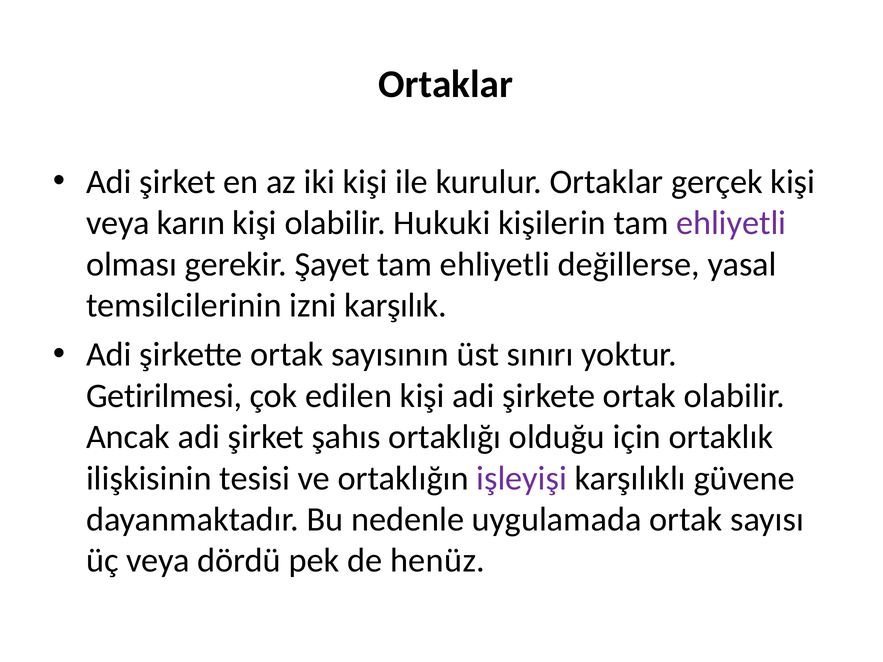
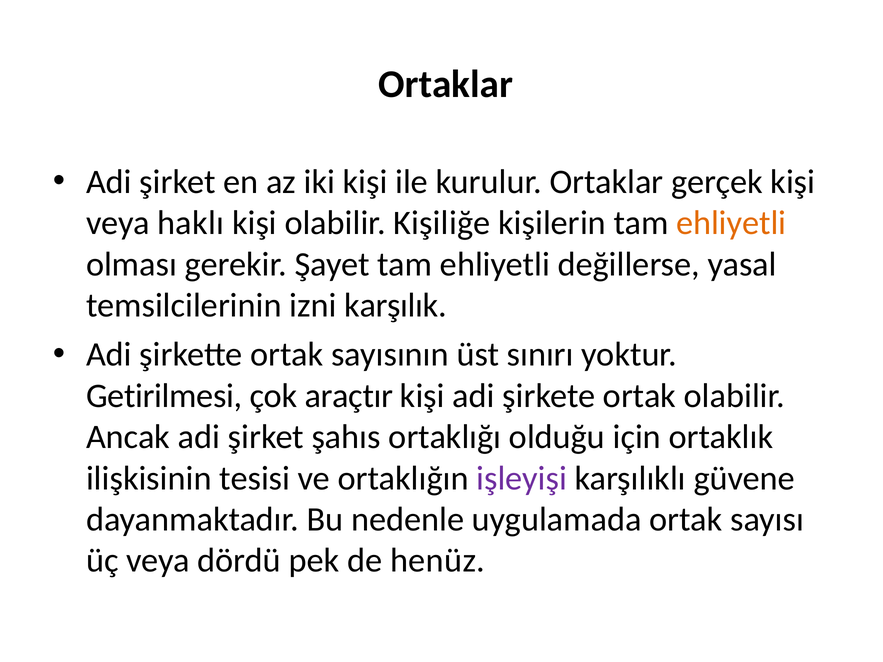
karın: karın -> haklı
Hukuki: Hukuki -> Kişiliğe
ehliyetli at (731, 223) colour: purple -> orange
edilen: edilen -> araçtır
